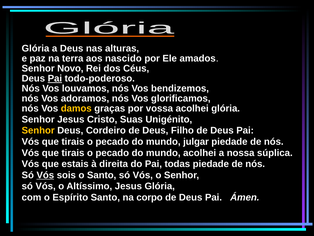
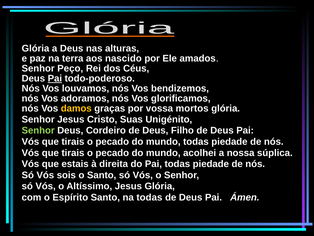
Novo: Novo -> Peço
vossa acolhei: acolhei -> mortos
Senhor at (38, 130) colour: yellow -> light green
mundo julgar: julgar -> todas
Vós at (45, 175) underline: present -> none
na corpo: corpo -> todas
